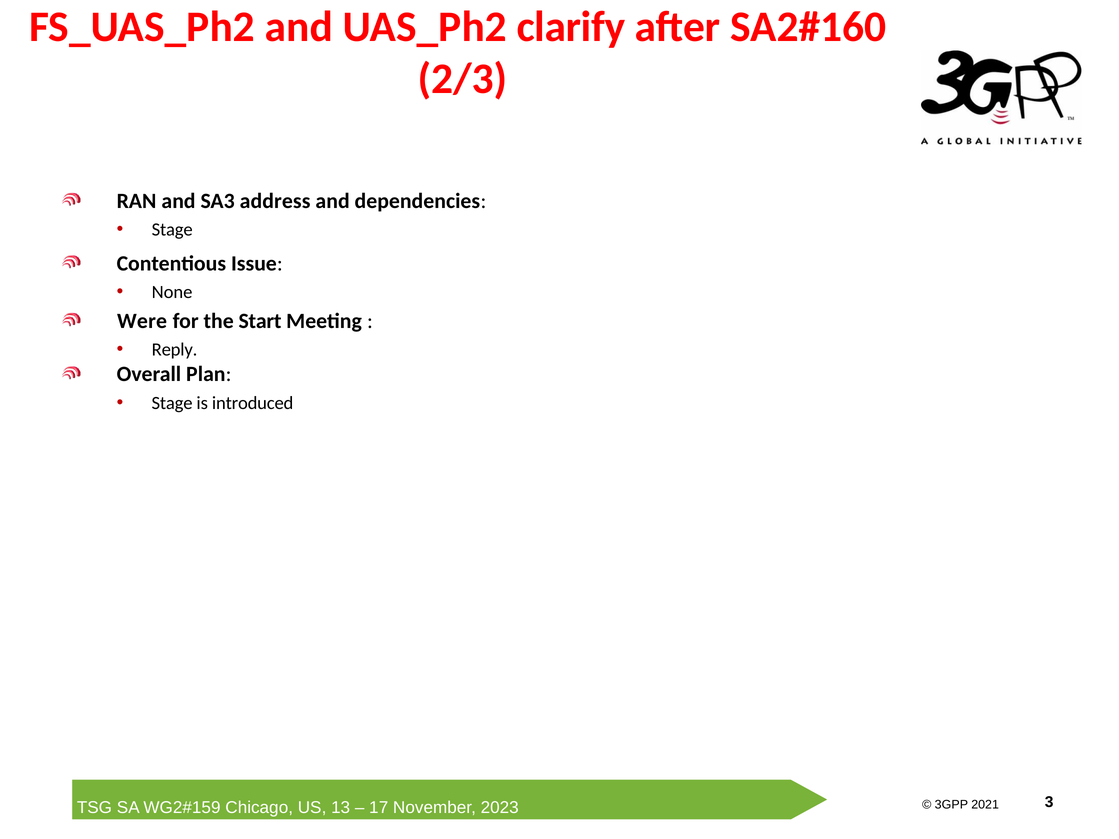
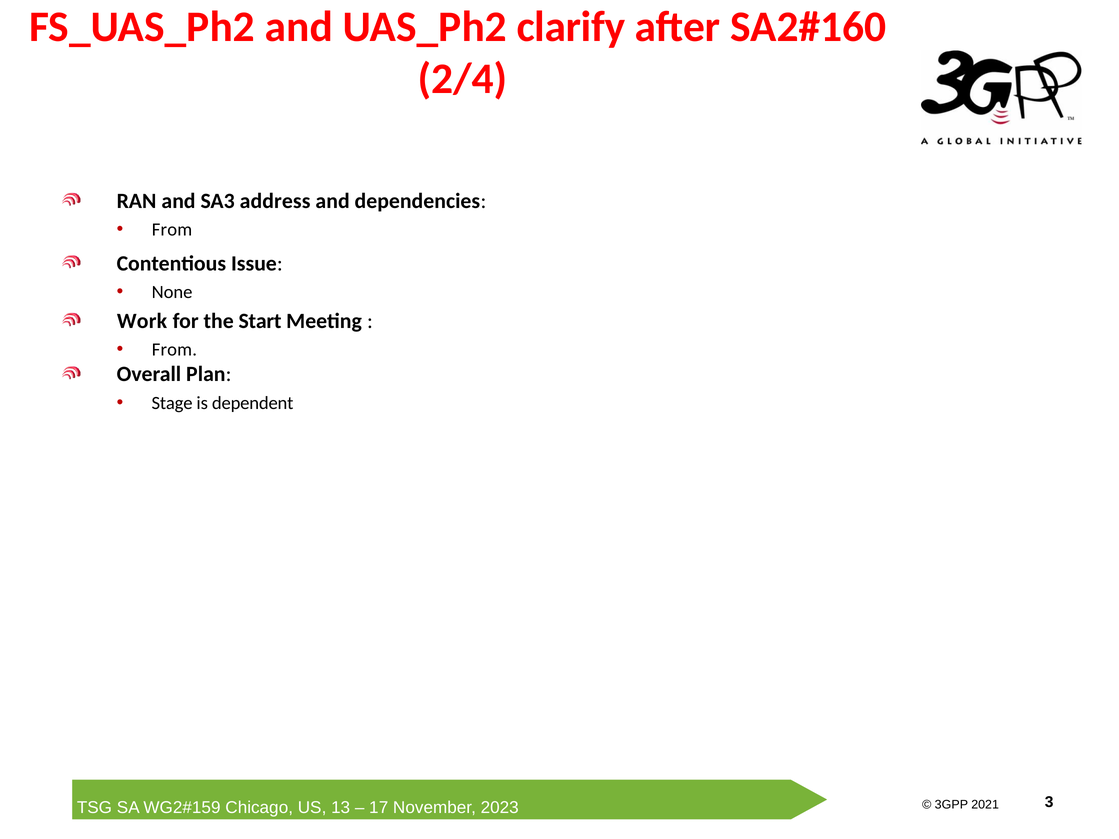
2/3: 2/3 -> 2/4
Stage at (172, 230): Stage -> From
Were: Were -> Work
Reply at (175, 350): Reply -> From
introduced: introduced -> dependent
